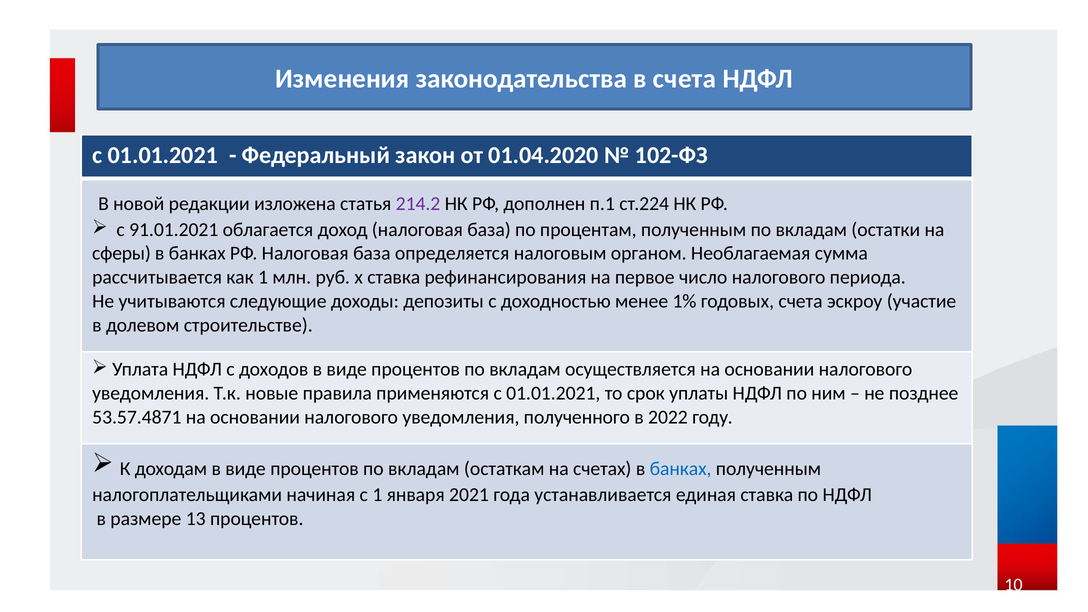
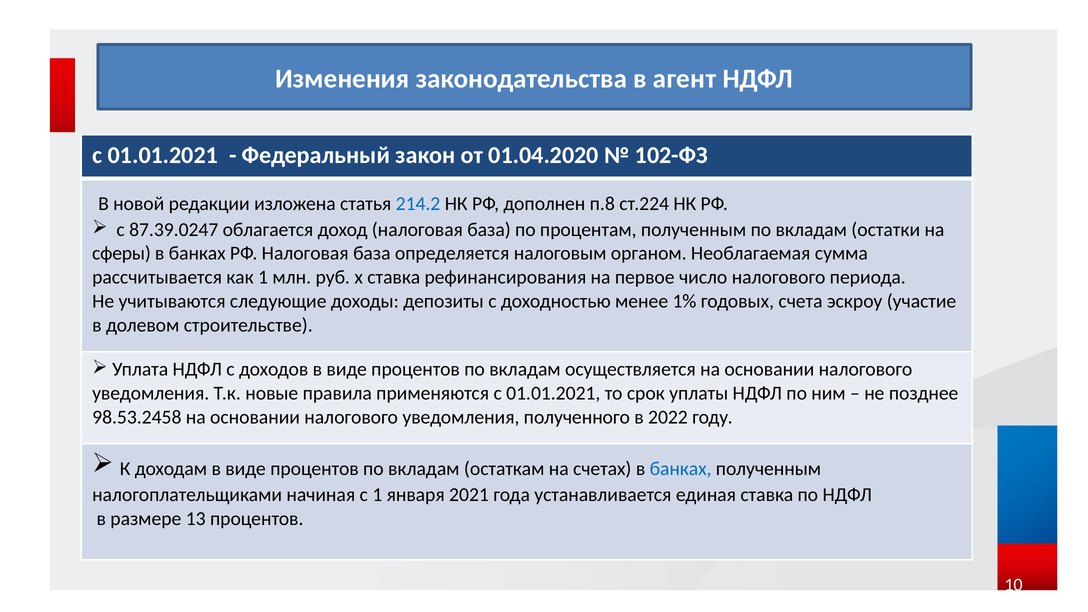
в счета: счета -> агент
214.2 colour: purple -> blue
п.1: п.1 -> п.8
91.01.2021: 91.01.2021 -> 87.39.0247
53.57.4871: 53.57.4871 -> 98.53.2458
